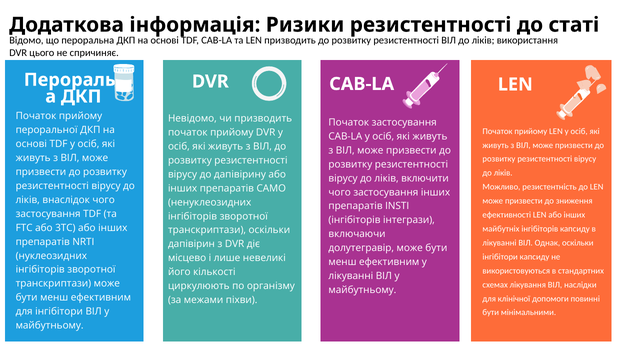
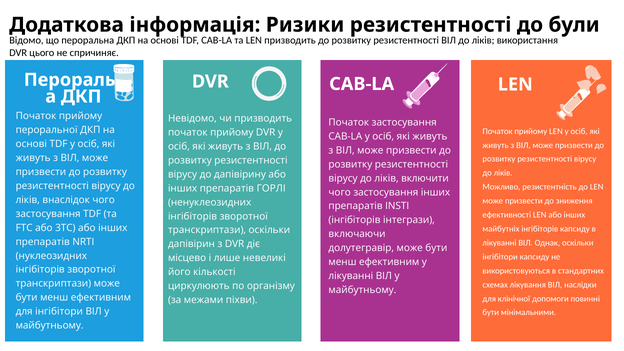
статі: статі -> були
САМО: САМО -> ГОРЛІ
